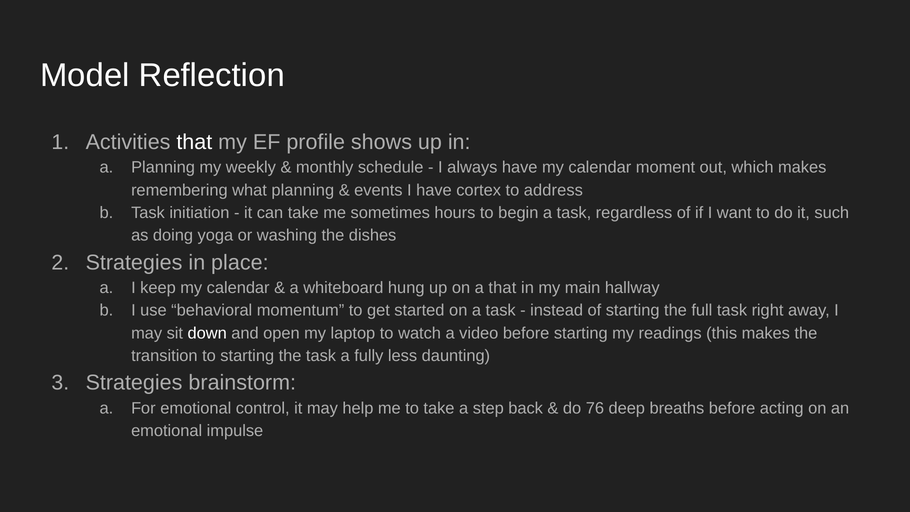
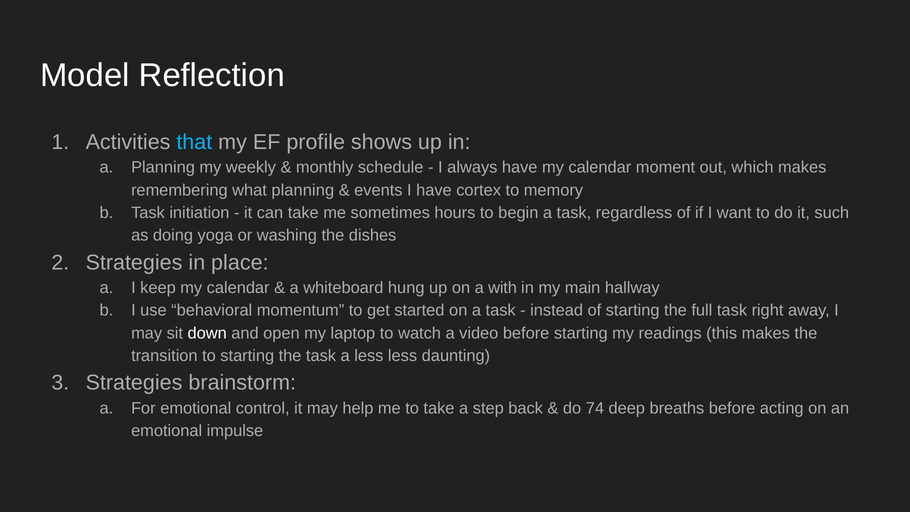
that at (194, 142) colour: white -> light blue
address: address -> memory
a that: that -> with
a fully: fully -> less
76: 76 -> 74
